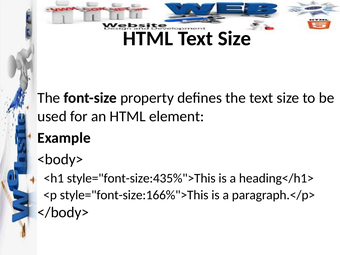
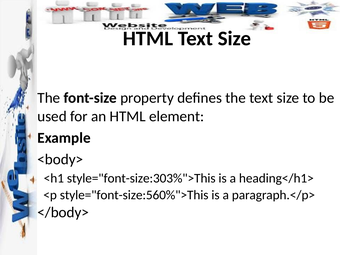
style="font-size:435%">This: style="font-size:435%">This -> style="font-size:303%">This
style="font-size:166%">This: style="font-size:166%">This -> style="font-size:560%">This
